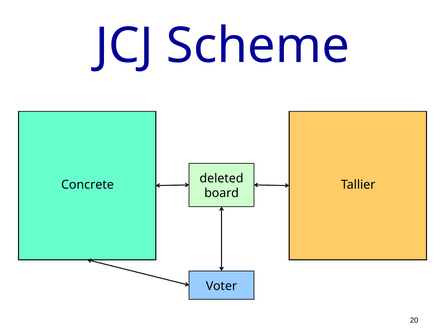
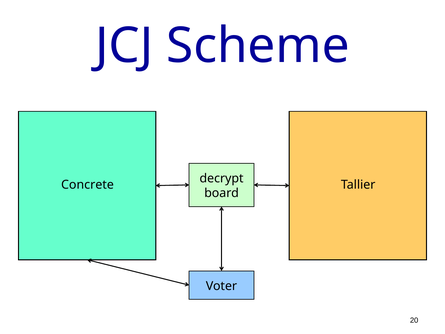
deleted: deleted -> decrypt
